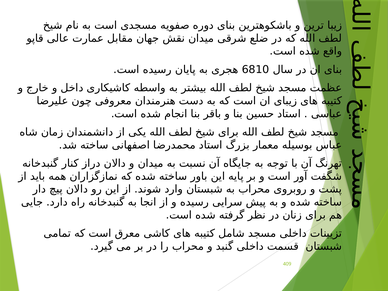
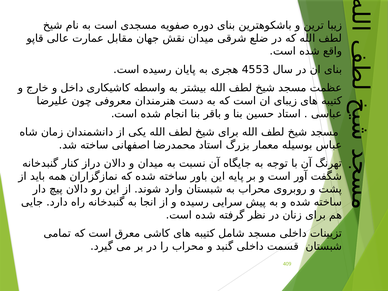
6810: 6810 -> 4553
